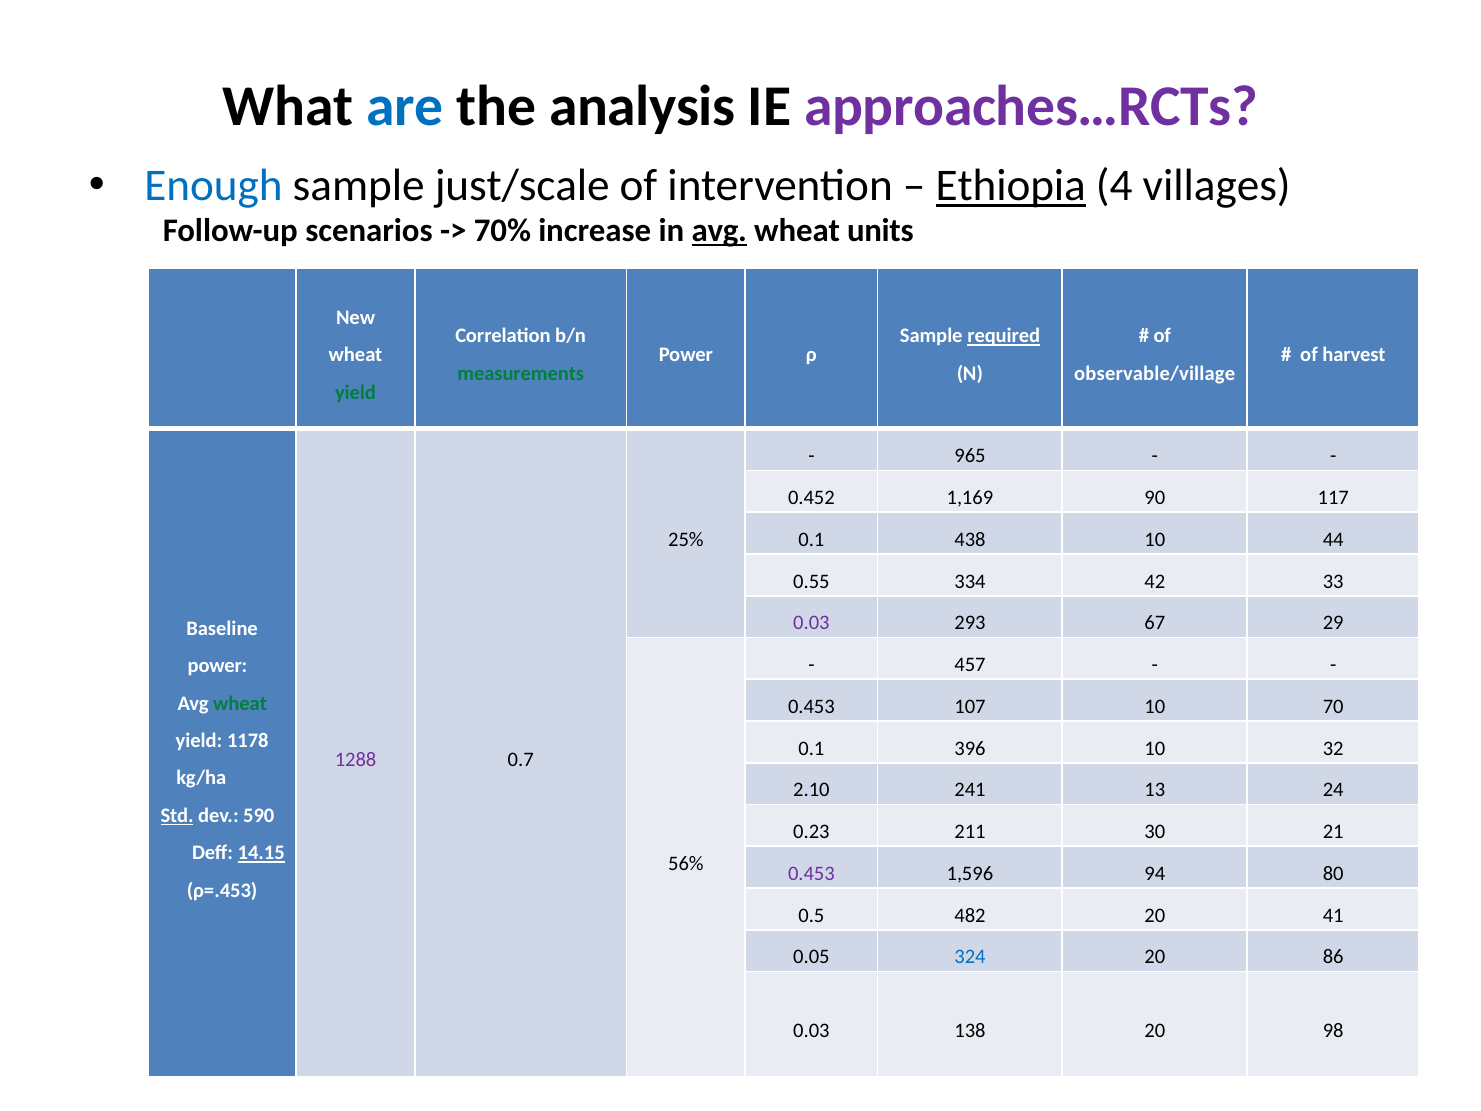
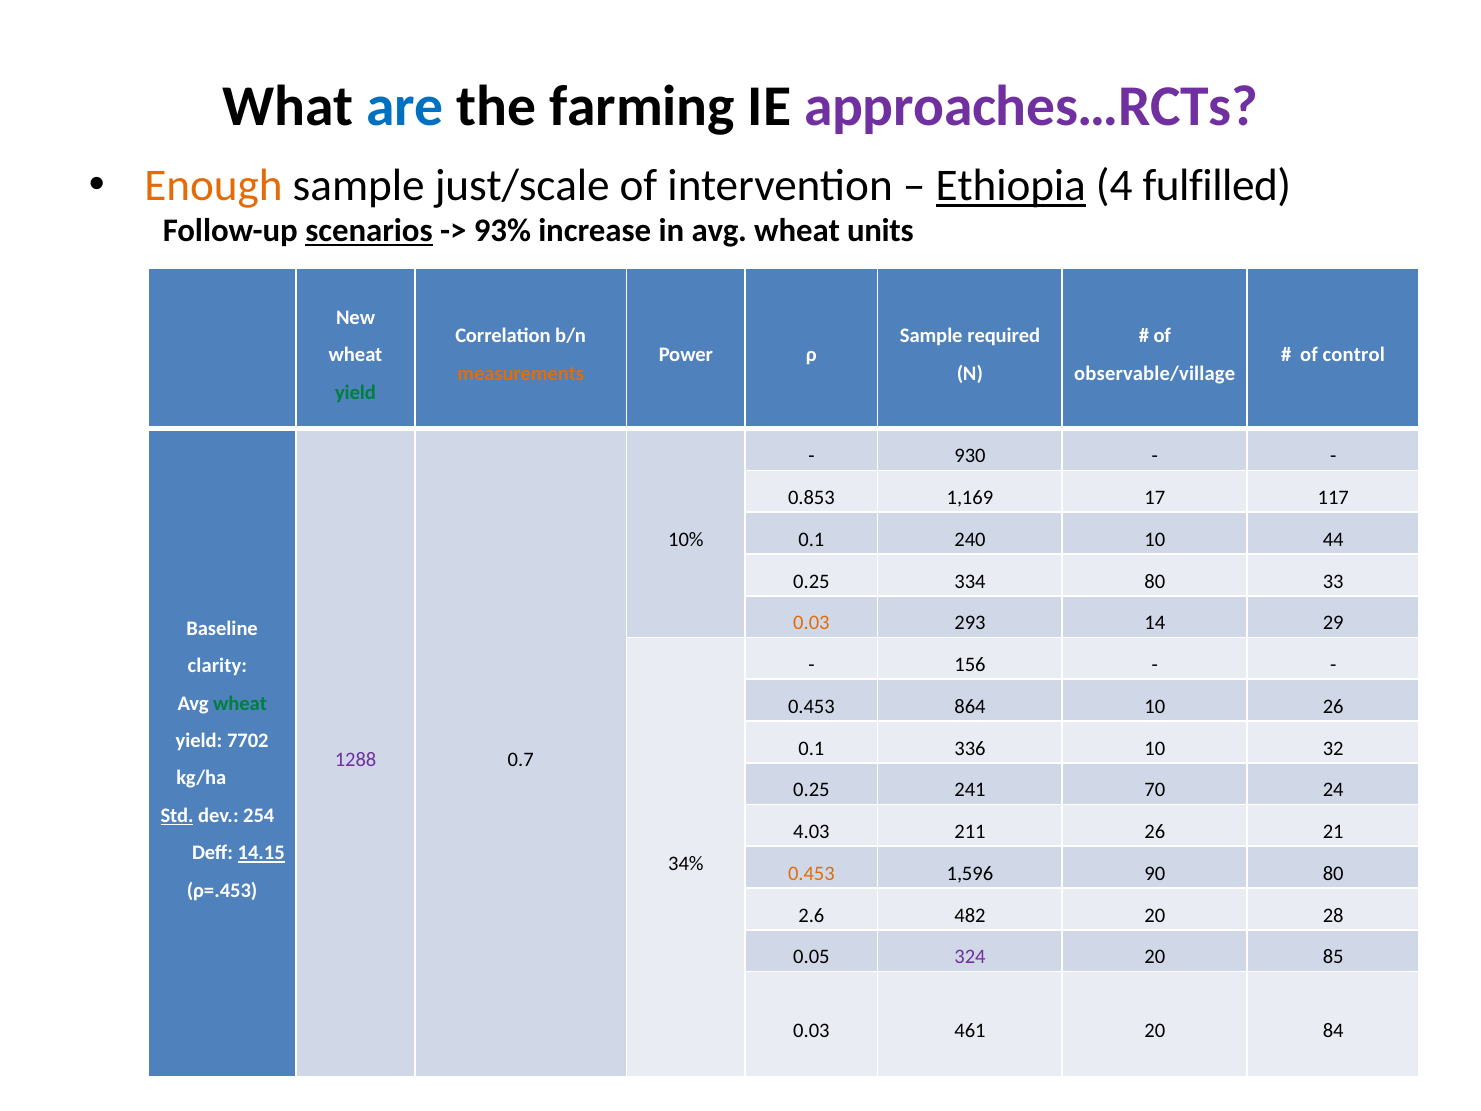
analysis: analysis -> farming
Enough colour: blue -> orange
villages: villages -> fulfilled
scenarios underline: none -> present
70%: 70% -> 93%
avg at (719, 231) underline: present -> none
required underline: present -> none
harvest: harvest -> control
measurements colour: green -> orange
965: 965 -> 930
0.452: 0.452 -> 0.853
90: 90 -> 17
25%: 25% -> 10%
438: 438 -> 240
0.55 at (811, 581): 0.55 -> 0.25
334 42: 42 -> 80
0.03 at (811, 623) colour: purple -> orange
67: 67 -> 14
457: 457 -> 156
power at (218, 666): power -> clarity
107: 107 -> 864
10 70: 70 -> 26
1178: 1178 -> 7702
396: 396 -> 336
2.10 at (811, 790): 2.10 -> 0.25
13: 13 -> 70
590: 590 -> 254
0.23: 0.23 -> 4.03
211 30: 30 -> 26
56%: 56% -> 34%
0.453 at (811, 873) colour: purple -> orange
94: 94 -> 90
0.5: 0.5 -> 2.6
41: 41 -> 28
324 colour: blue -> purple
86: 86 -> 85
138: 138 -> 461
98: 98 -> 84
